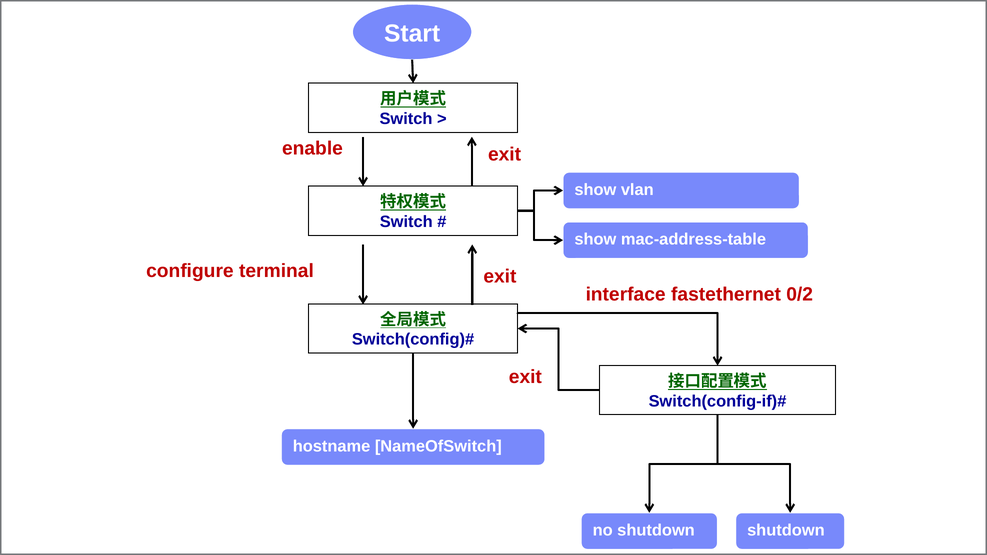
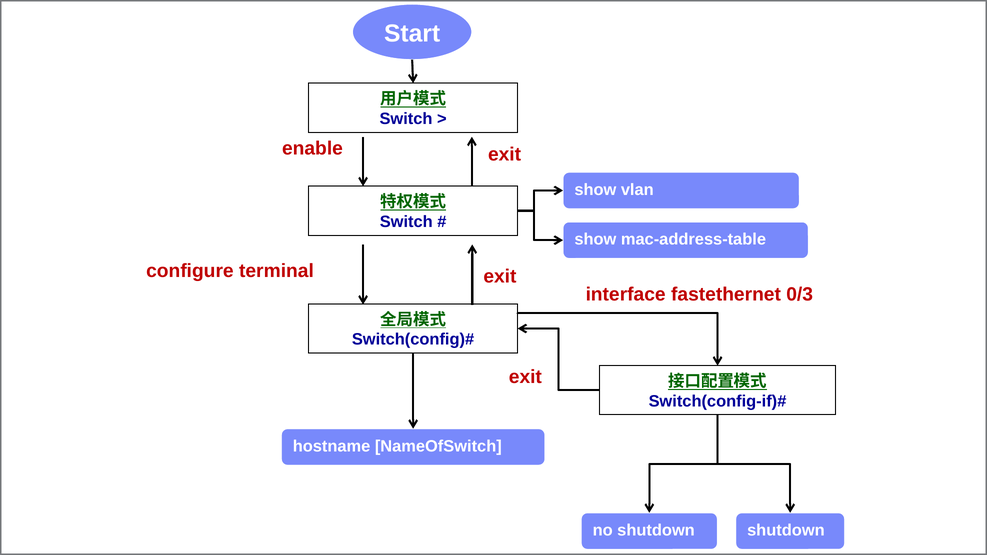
0/2: 0/2 -> 0/3
